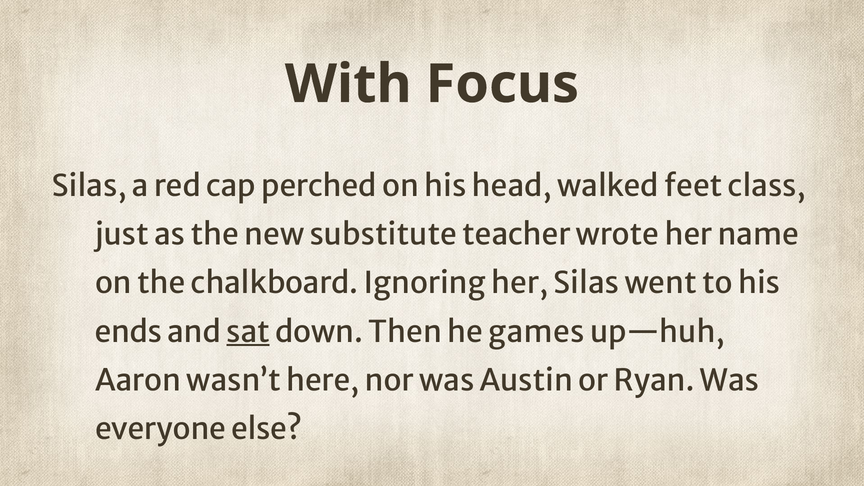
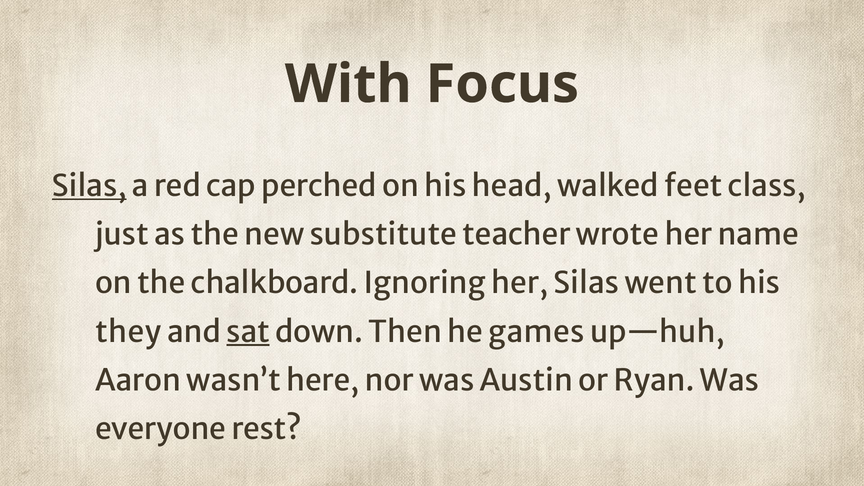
Silas at (89, 186) underline: none -> present
ends: ends -> they
else: else -> rest
